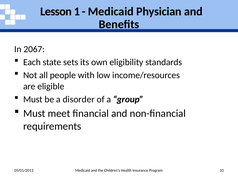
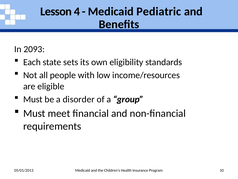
1: 1 -> 4
Physician: Physician -> Pediatric
2067: 2067 -> 2093
